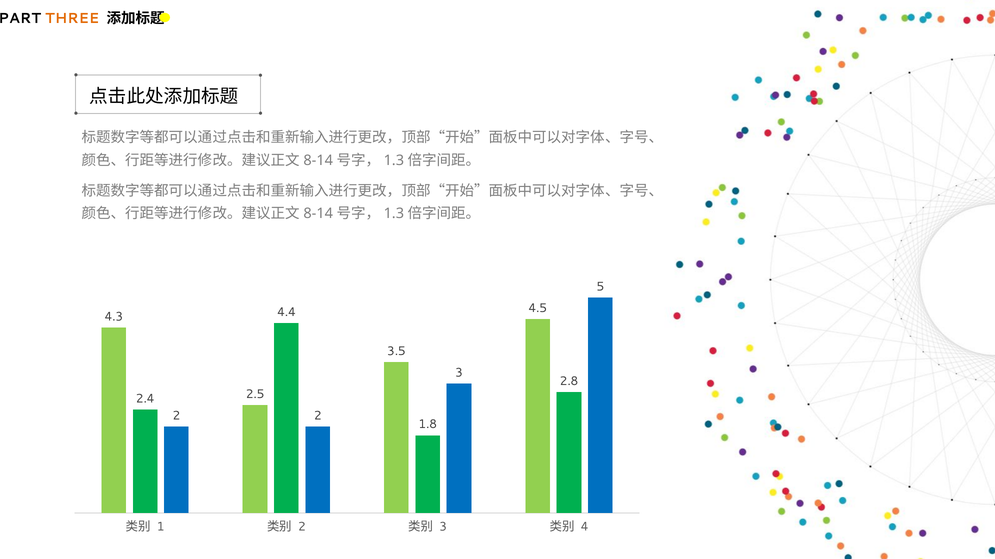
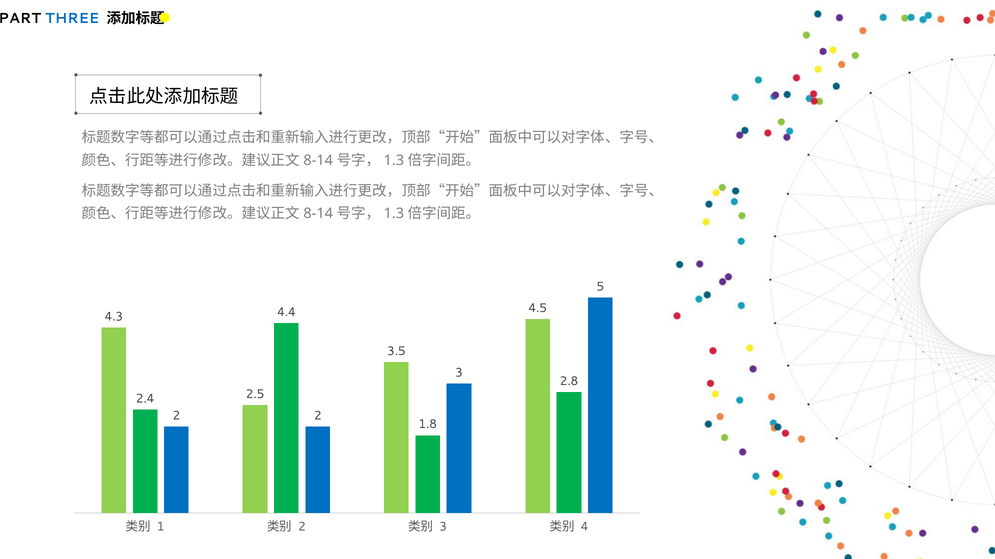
THREE colour: orange -> blue
